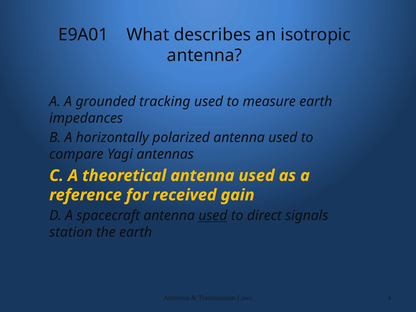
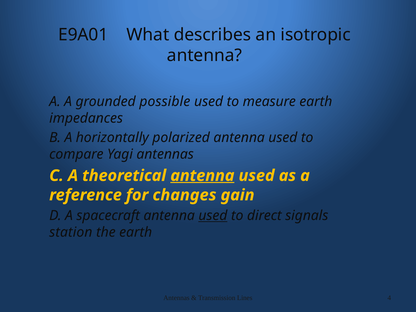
tracking: tracking -> possible
antenna at (202, 176) underline: none -> present
received: received -> changes
